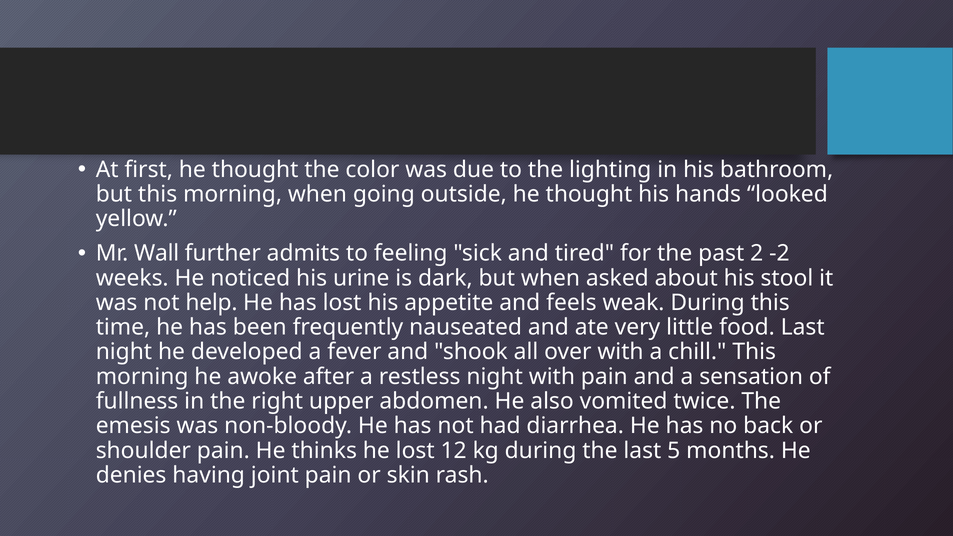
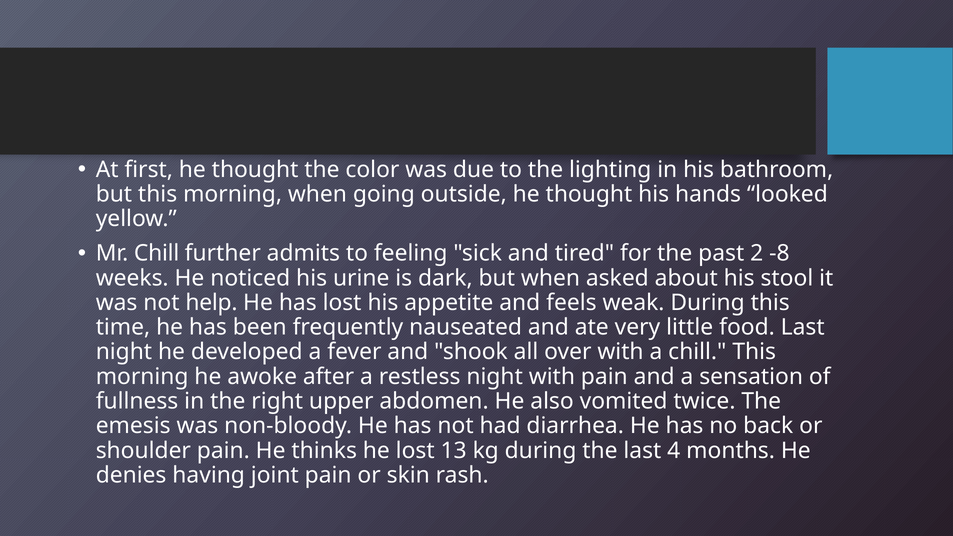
Mr Wall: Wall -> Chill
-2: -2 -> -8
12: 12 -> 13
5: 5 -> 4
